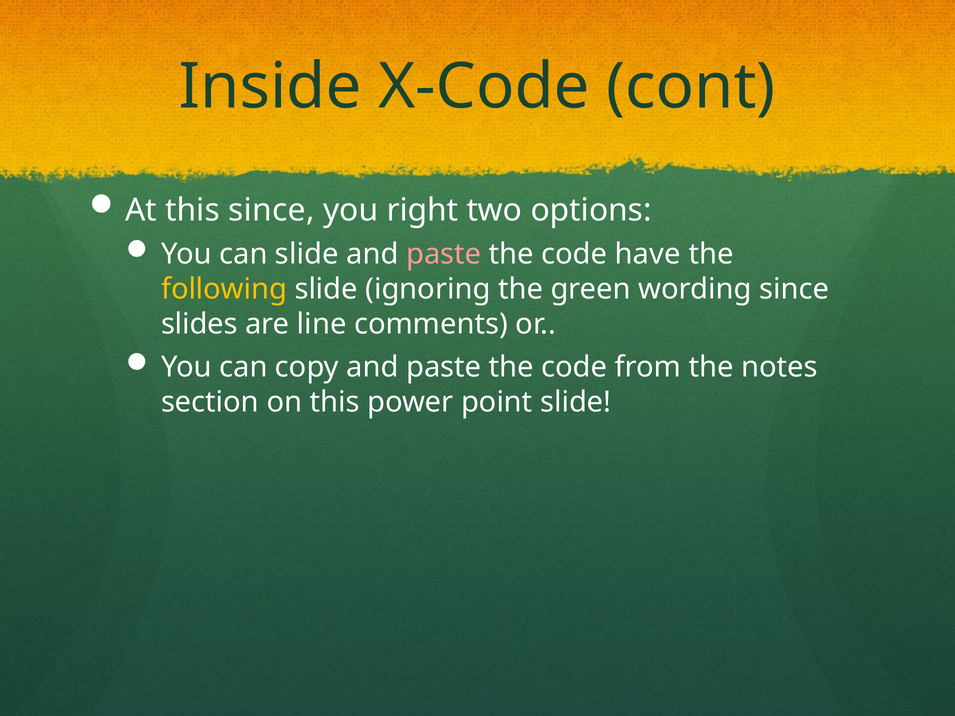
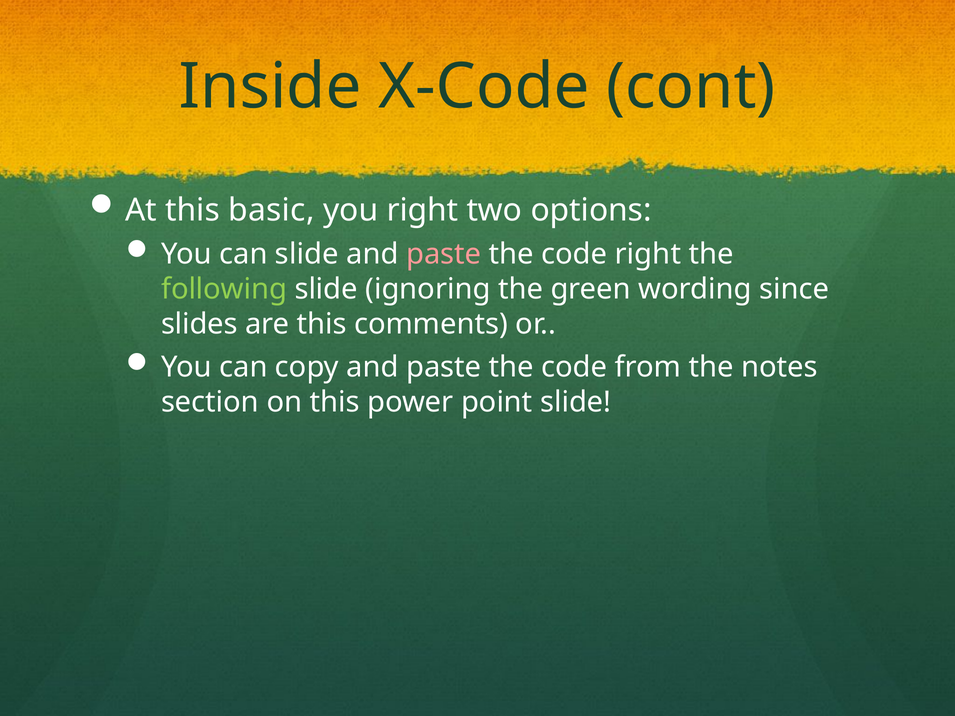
this since: since -> basic
code have: have -> right
following colour: yellow -> light green
are line: line -> this
